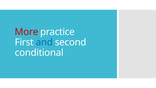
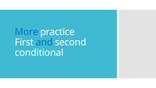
More colour: red -> blue
